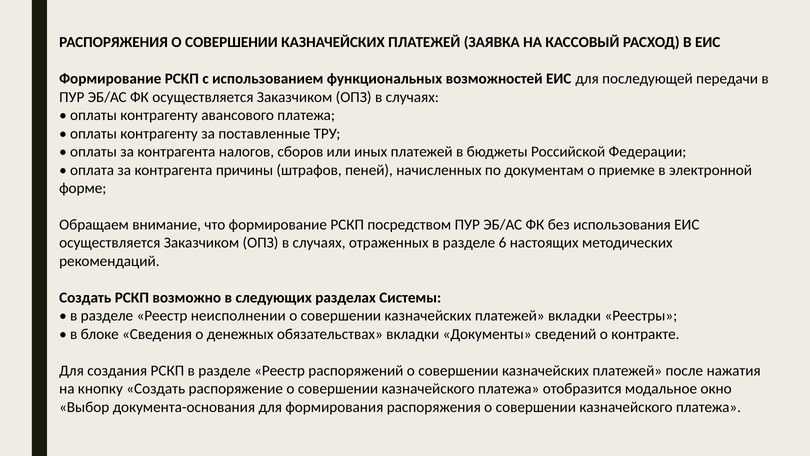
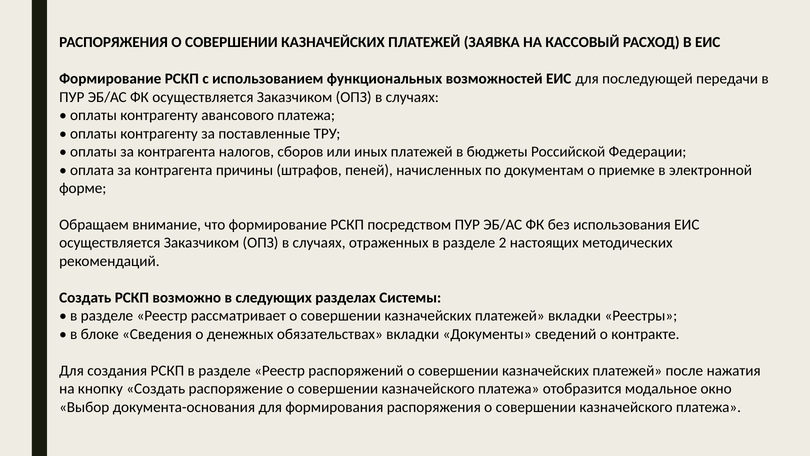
6: 6 -> 2
неисполнении: неисполнении -> рассматривает
